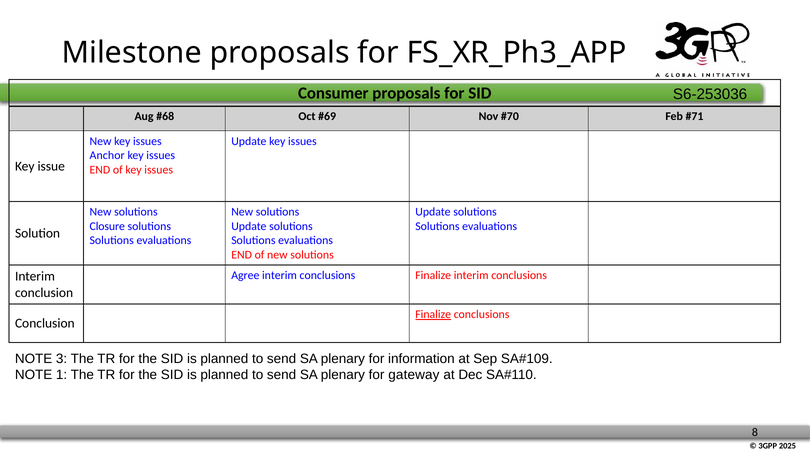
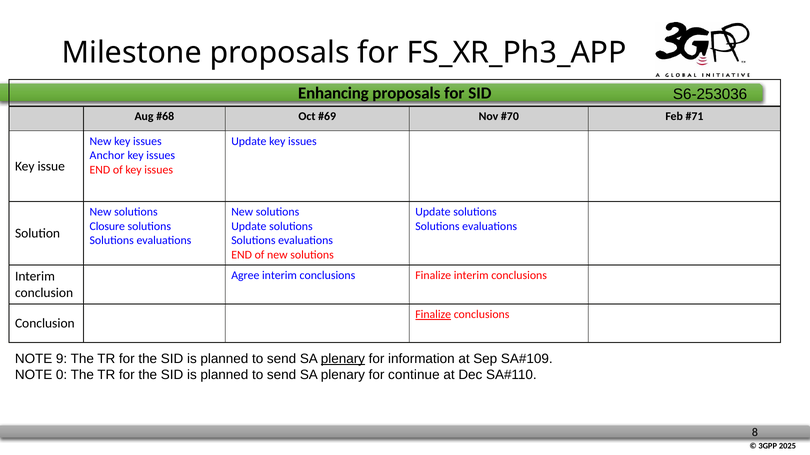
Consumer: Consumer -> Enhancing
3: 3 -> 9
plenary at (343, 359) underline: none -> present
1: 1 -> 0
gateway: gateway -> continue
